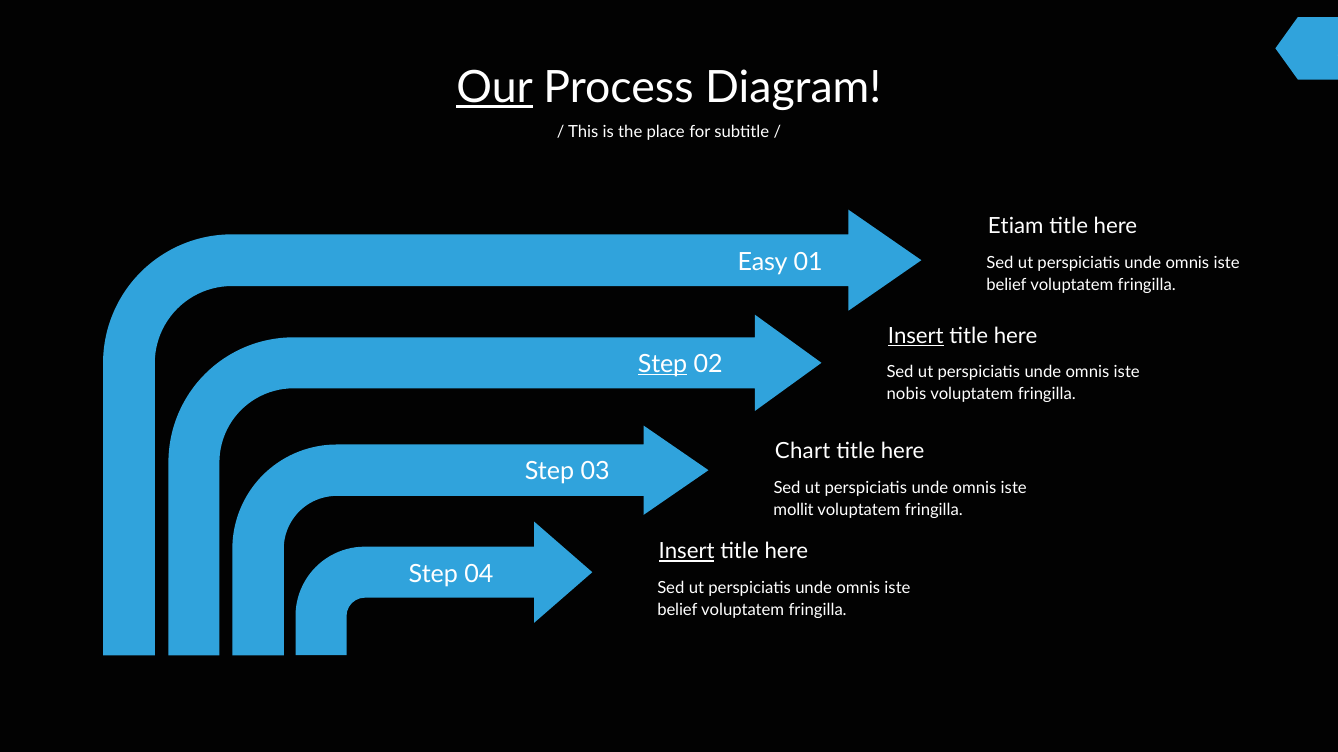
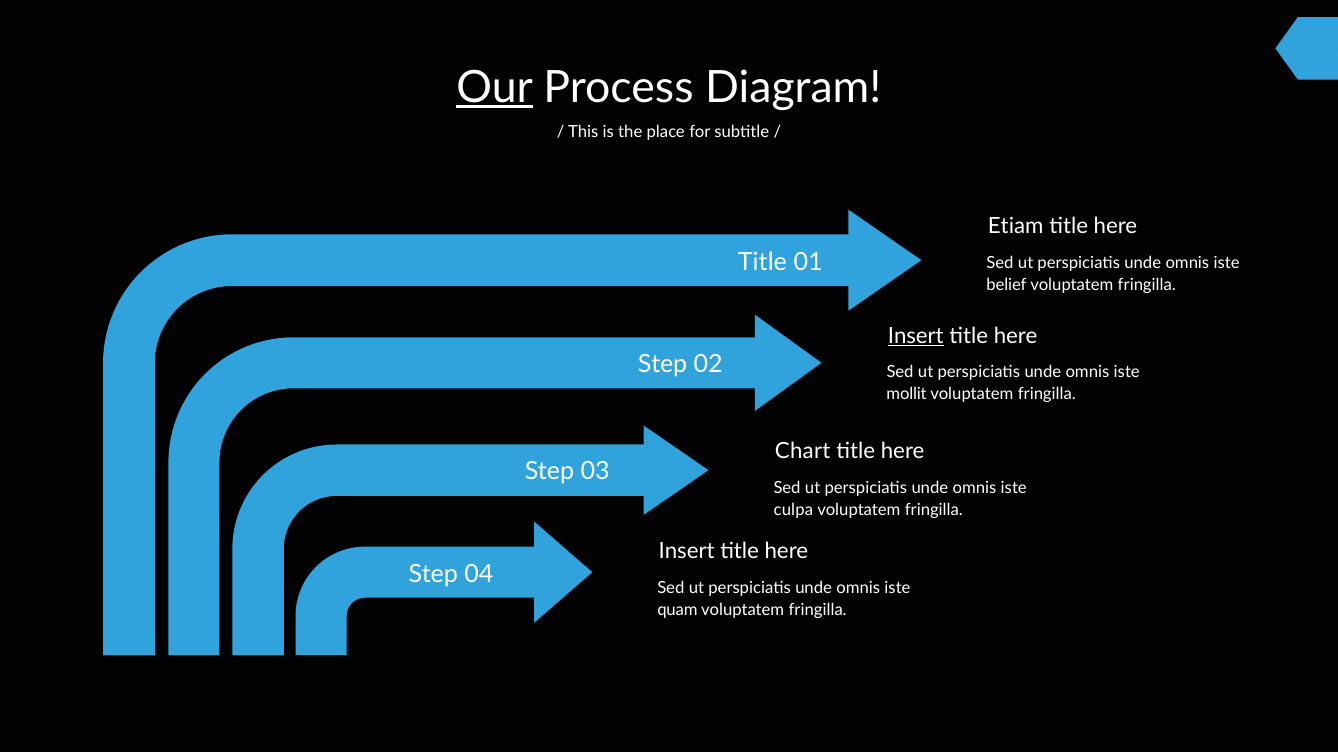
Easy at (763, 262): Easy -> Title
Step at (663, 364) underline: present -> none
nobis: nobis -> mollit
mollit: mollit -> culpa
Insert at (687, 552) underline: present -> none
belief at (677, 610): belief -> quam
